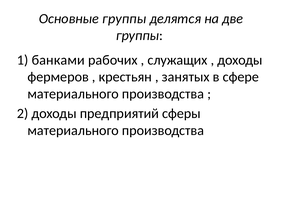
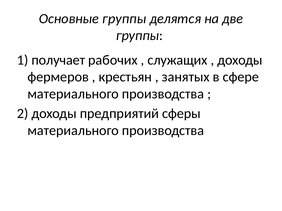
банками: банками -> получает
